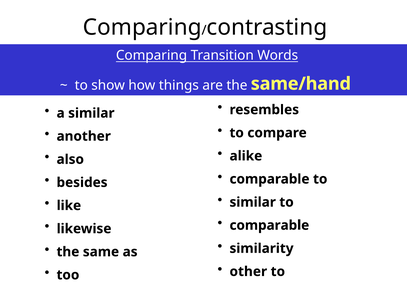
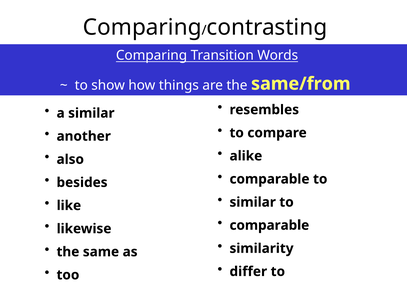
same/hand: same/hand -> same/from
other: other -> differ
